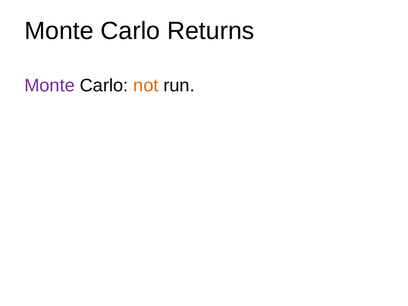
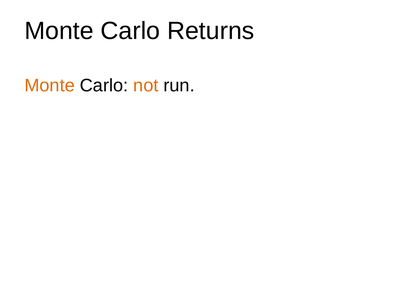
Monte at (50, 86) colour: purple -> orange
